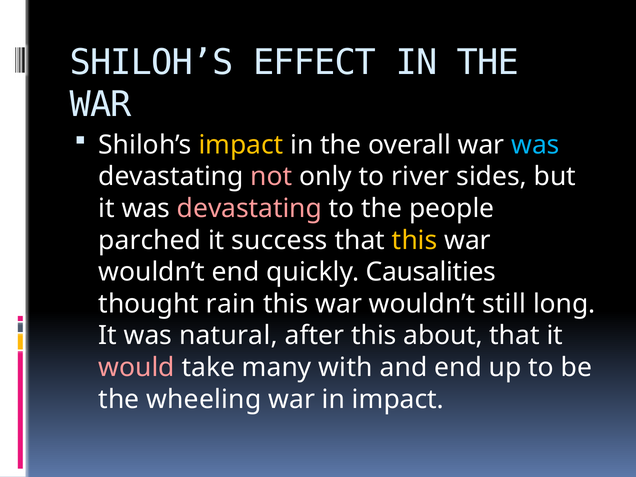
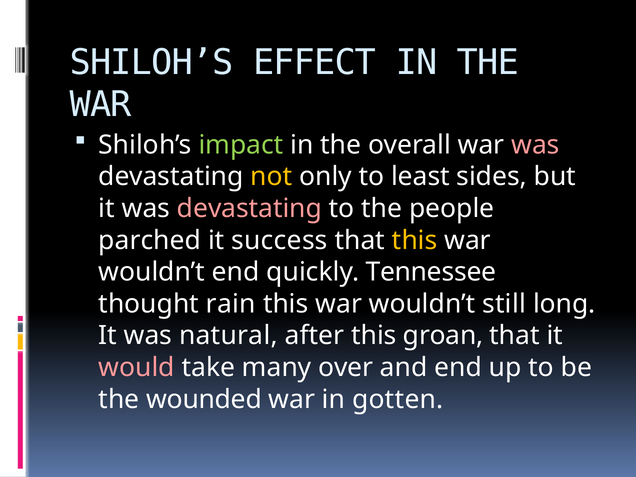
impact at (241, 145) colour: yellow -> light green
was at (536, 145) colour: light blue -> pink
not colour: pink -> yellow
river: river -> least
Causalities: Causalities -> Tennessee
about: about -> groan
with: with -> over
wheeling: wheeling -> wounded
in impact: impact -> gotten
